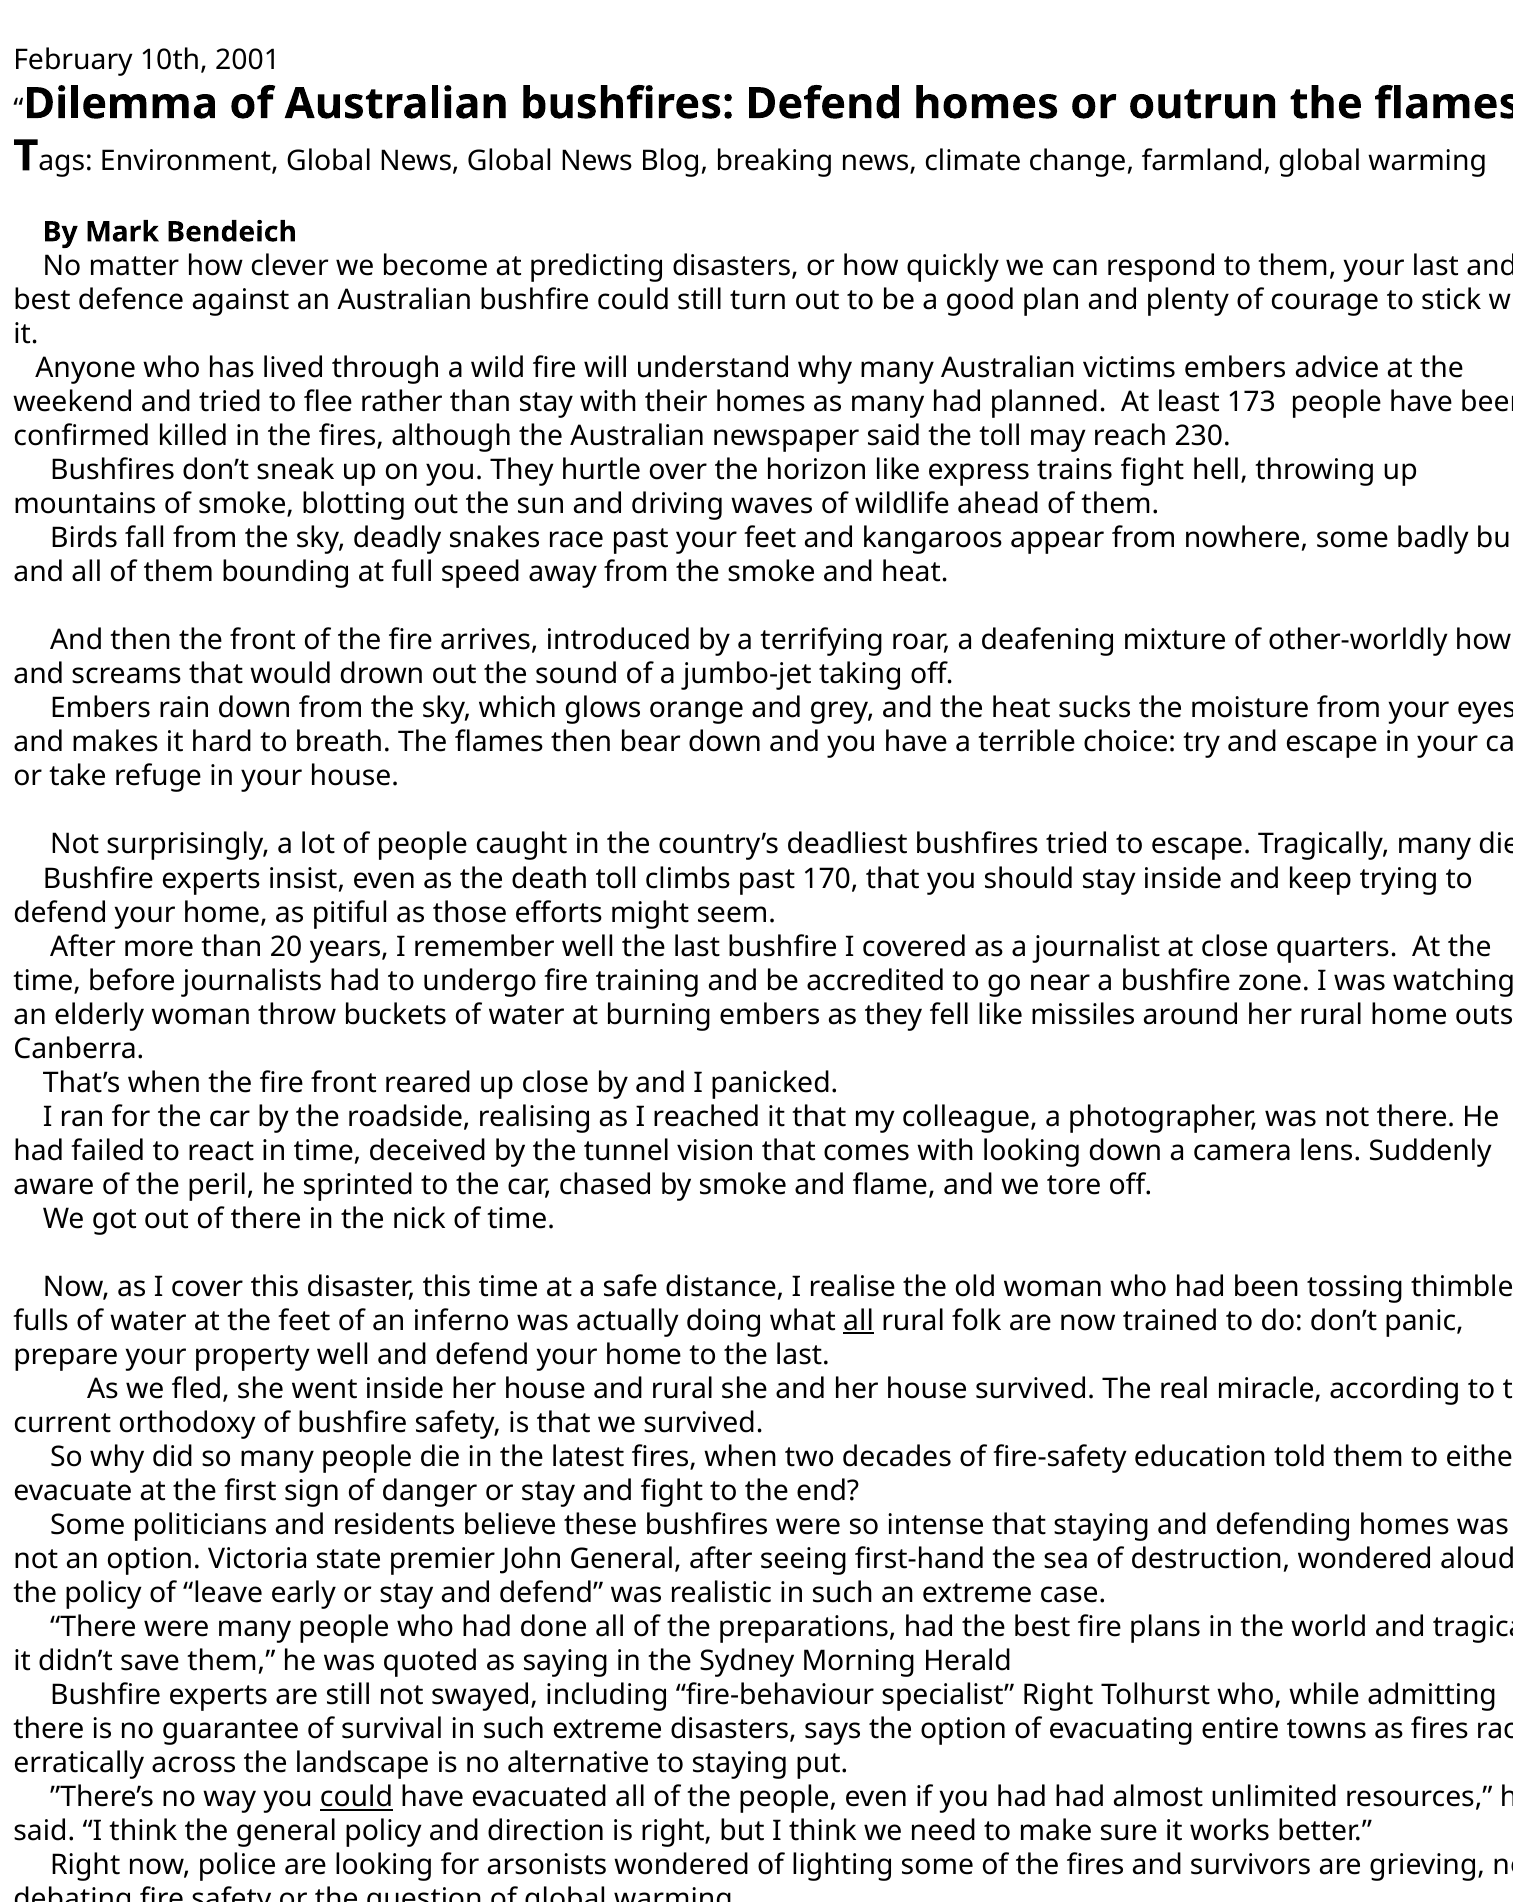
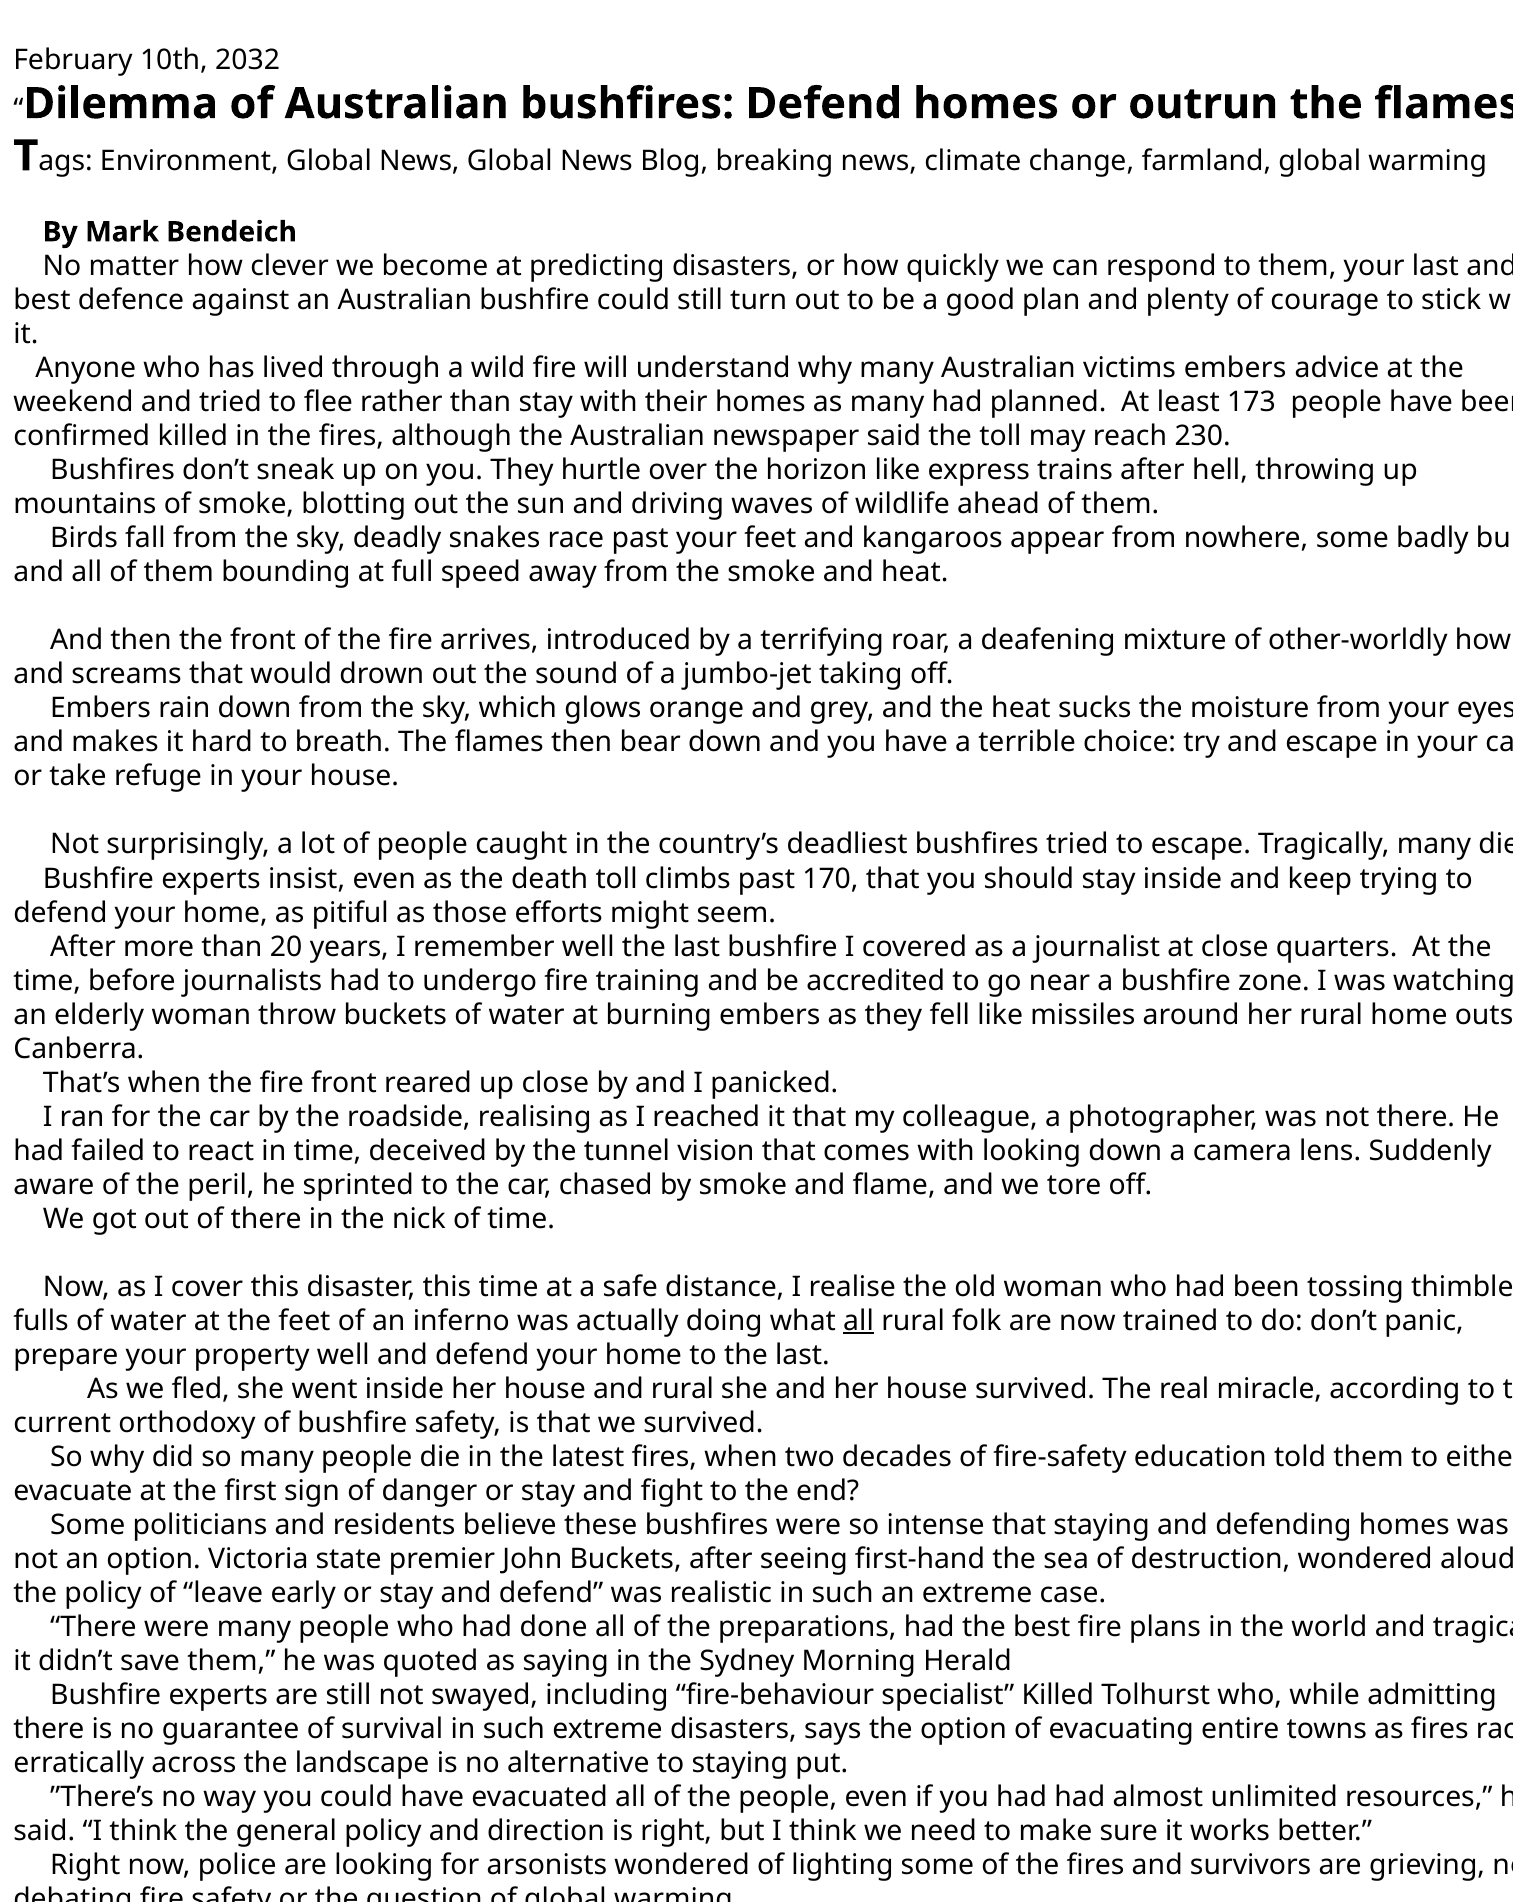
2001: 2001 -> 2032
trains fight: fight -> after
John General: General -> Buckets
specialist Right: Right -> Killed
could at (356, 1798) underline: present -> none
